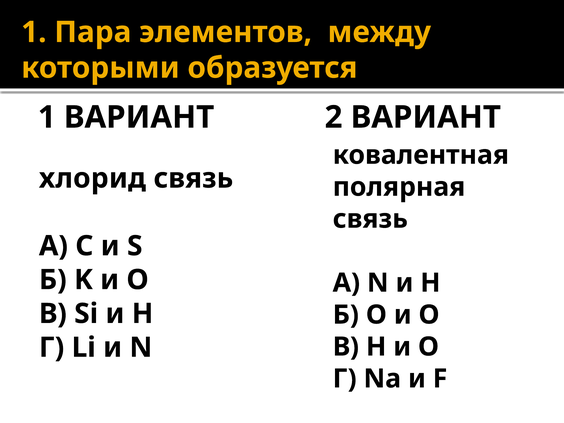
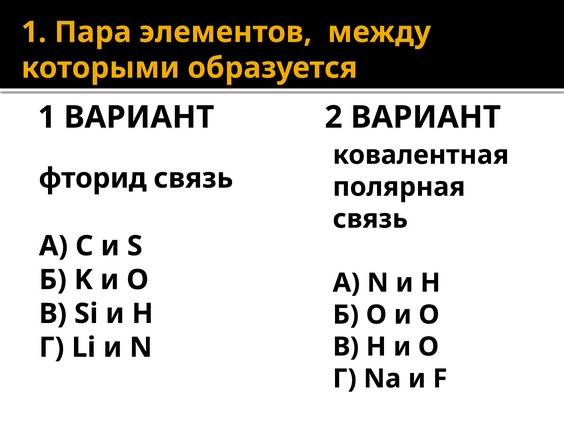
хлорид: хлорид -> фторид
